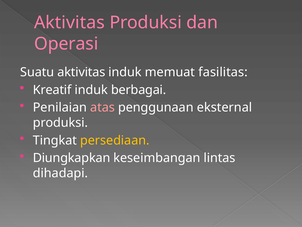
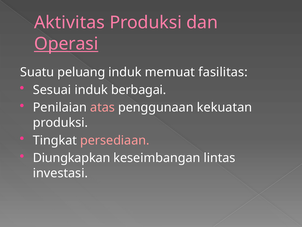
Operasi underline: none -> present
Suatu aktivitas: aktivitas -> peluang
Kreatif: Kreatif -> Sesuai
eksternal: eksternal -> kekuatan
persediaan colour: yellow -> pink
dihadapi: dihadapi -> investasi
